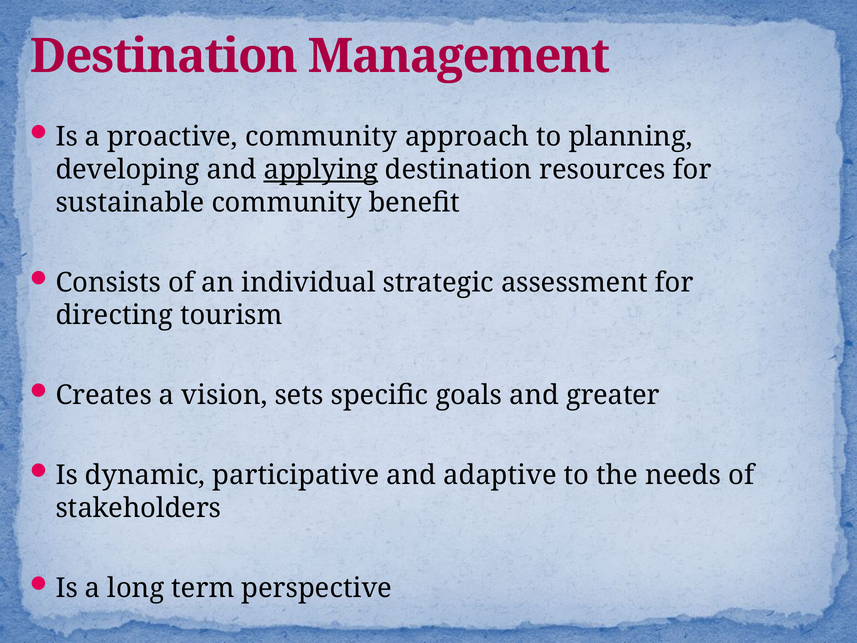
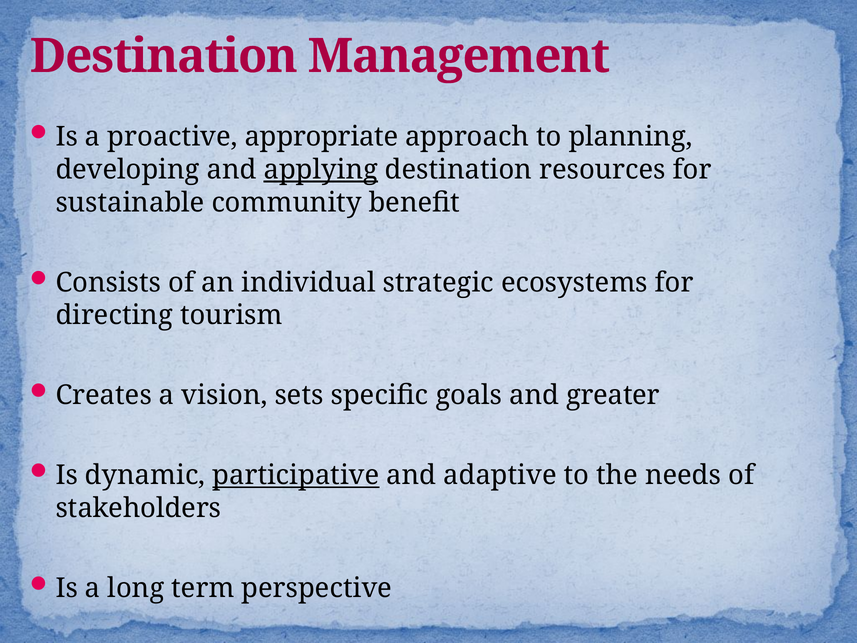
proactive community: community -> appropriate
assessment: assessment -> ecosystems
participative underline: none -> present
